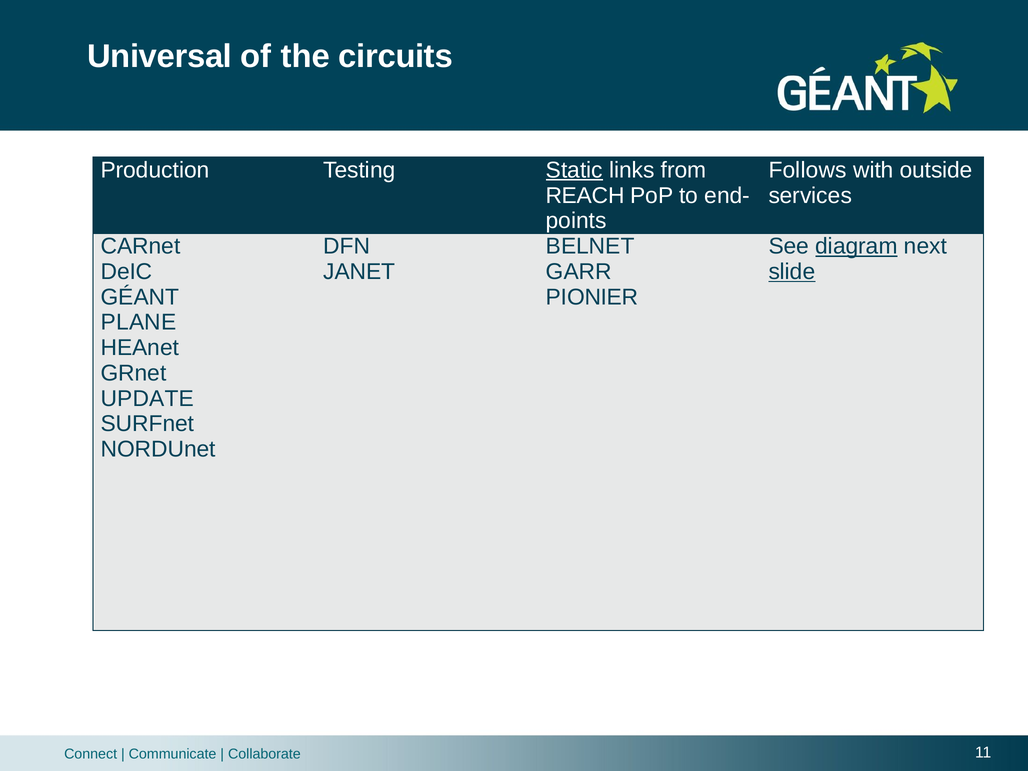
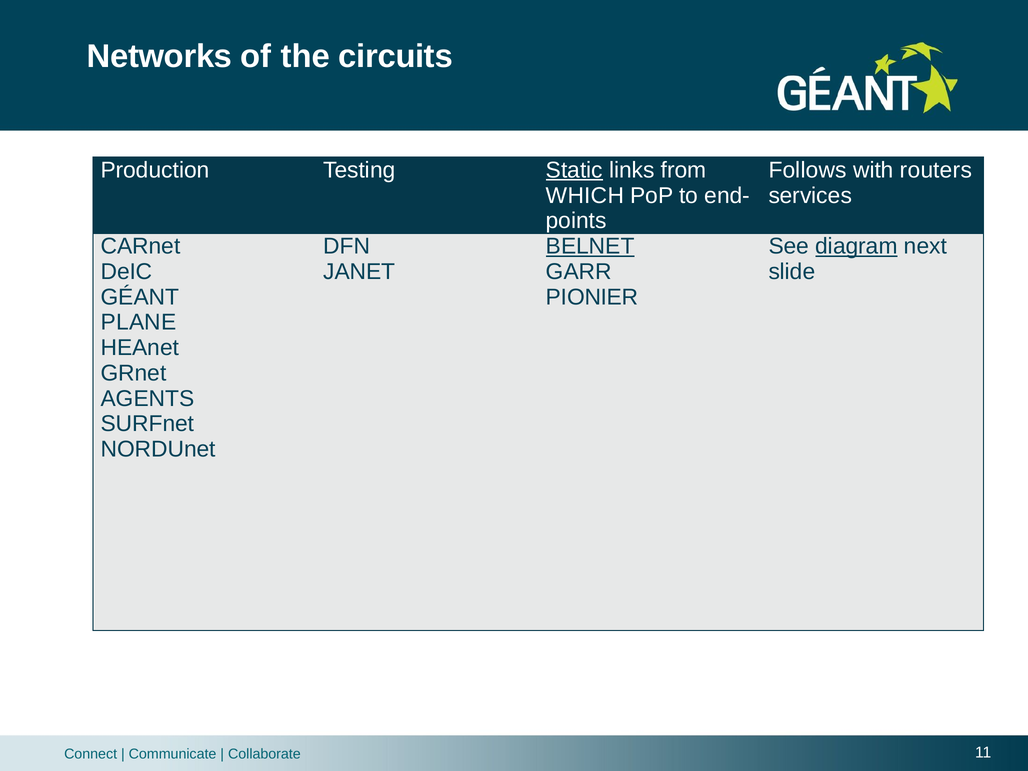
Universal: Universal -> Networks
outside: outside -> routers
REACH: REACH -> WHICH
BELNET underline: none -> present
slide underline: present -> none
UPDATE: UPDATE -> AGENTS
